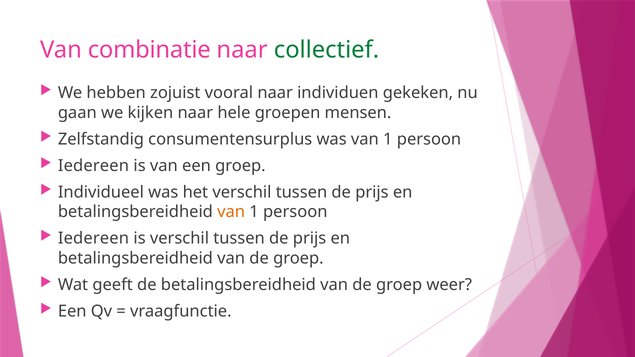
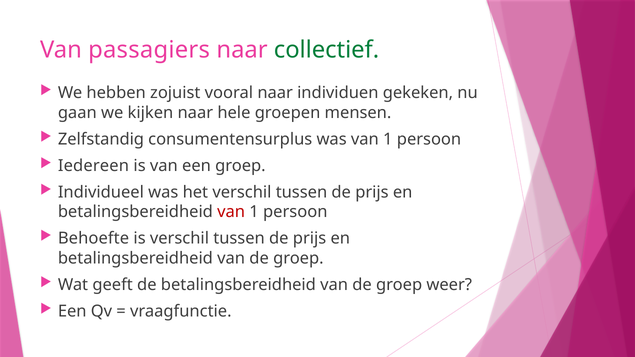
combinatie: combinatie -> passagiers
van at (231, 212) colour: orange -> red
Iedereen at (93, 239): Iedereen -> Behoefte
